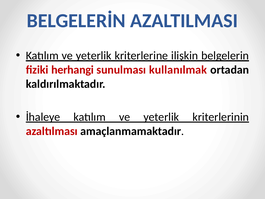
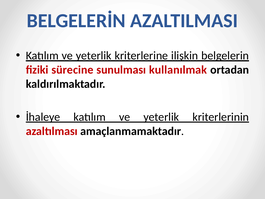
herhangi: herhangi -> sürecine
